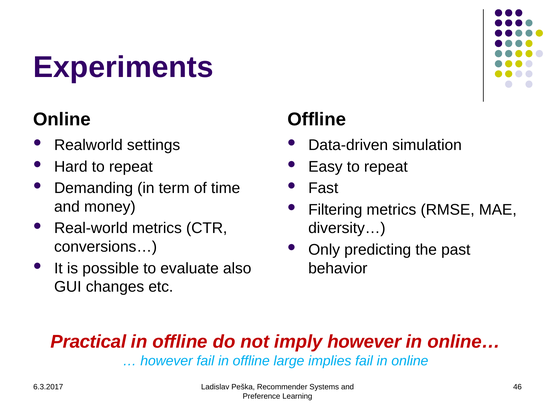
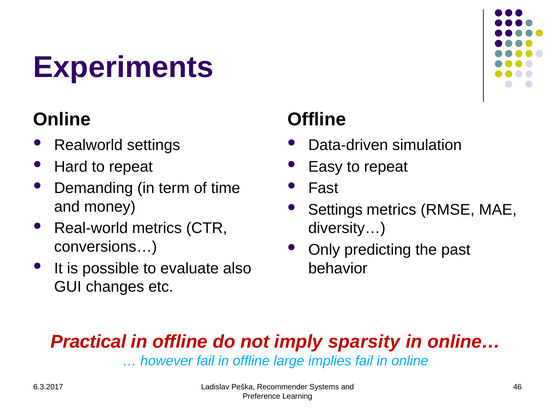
Filtering at (335, 210): Filtering -> Settings
imply however: however -> sparsity
